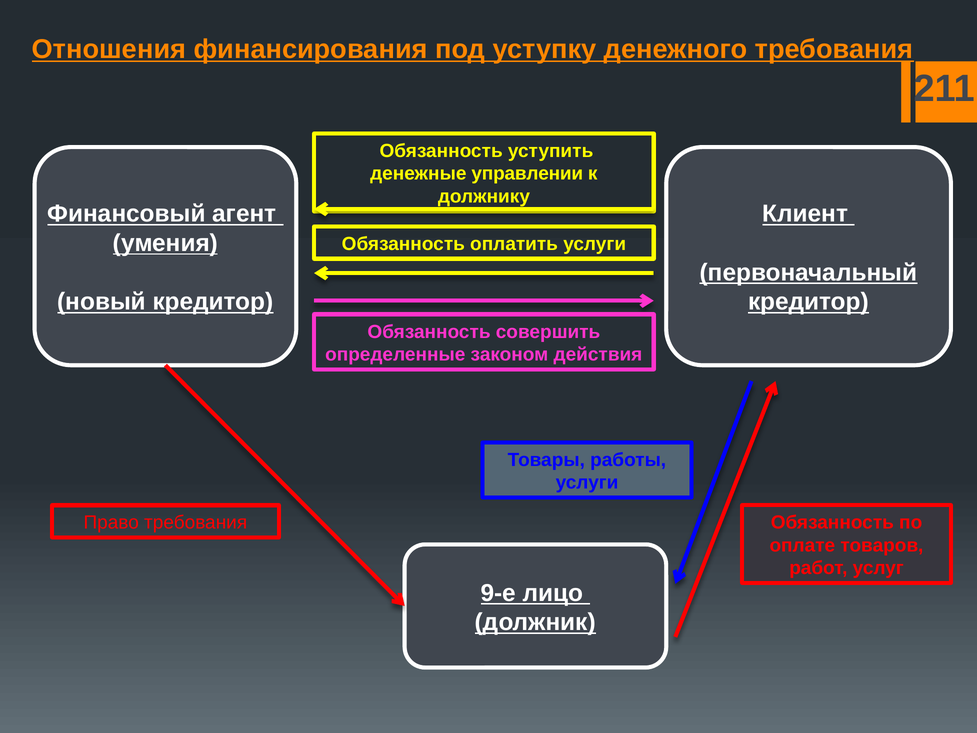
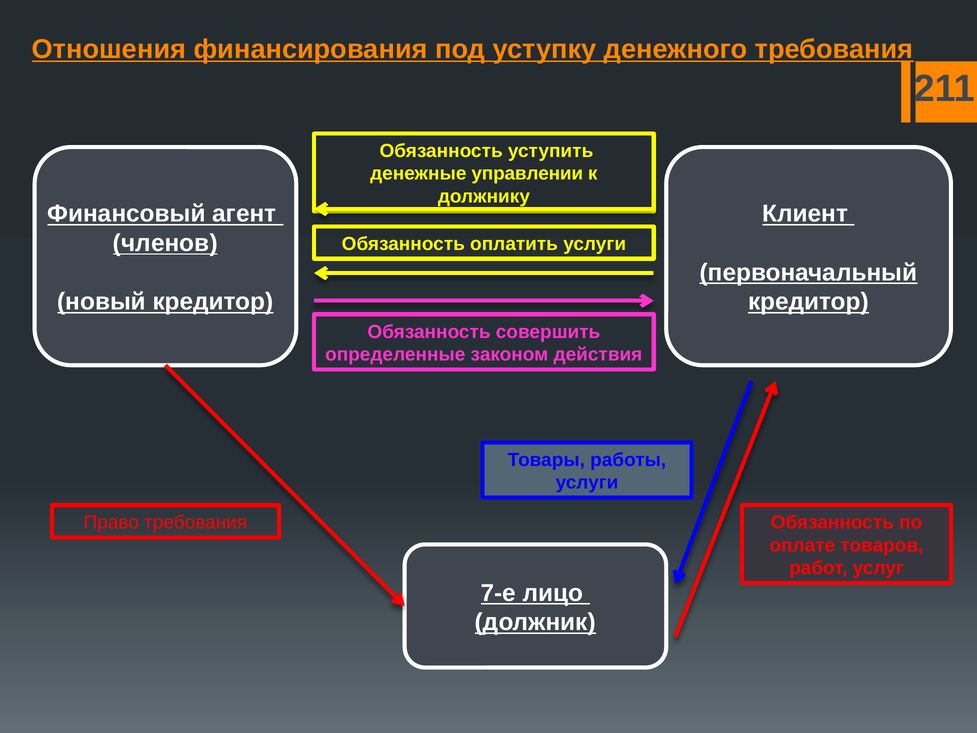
умения: умения -> членов
9-е: 9-е -> 7-е
